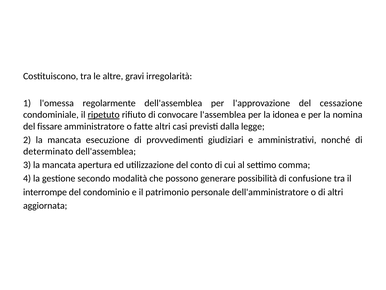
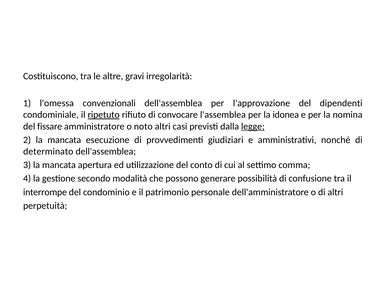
regolarmente: regolarmente -> convenzionali
cessazione: cessazione -> dipendenti
fatte: fatte -> noto
legge underline: none -> present
aggiornata: aggiornata -> perpetuità
